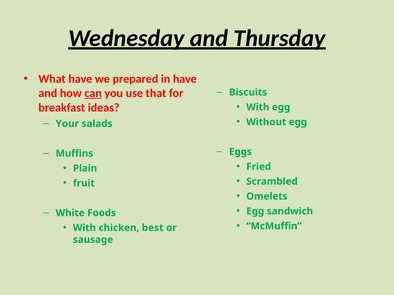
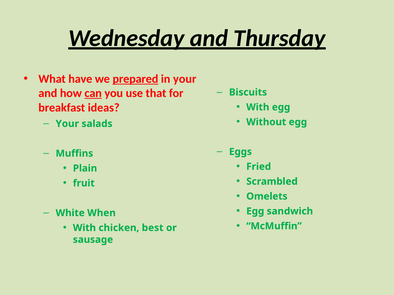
prepared underline: none -> present
in have: have -> your
Foods: Foods -> When
